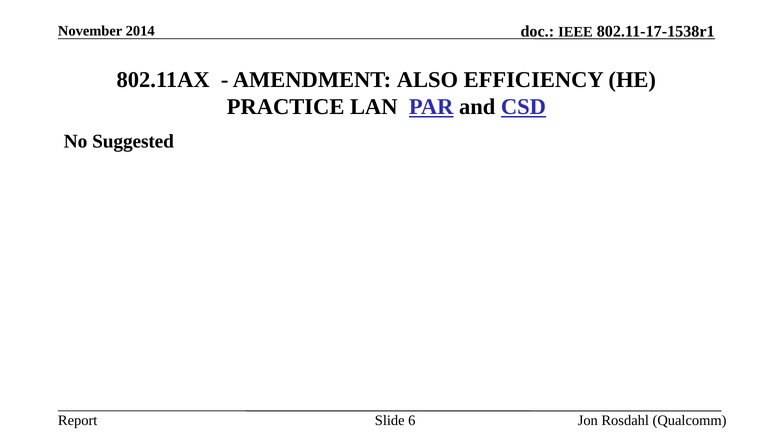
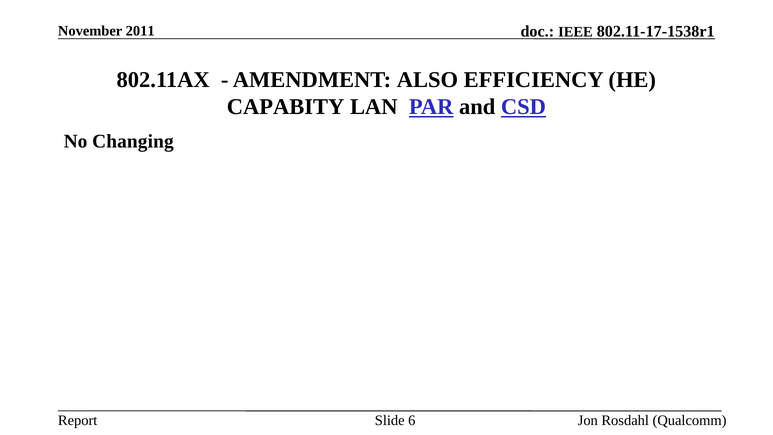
2014: 2014 -> 2011
PRACTICE: PRACTICE -> CAPABITY
Suggested: Suggested -> Changing
